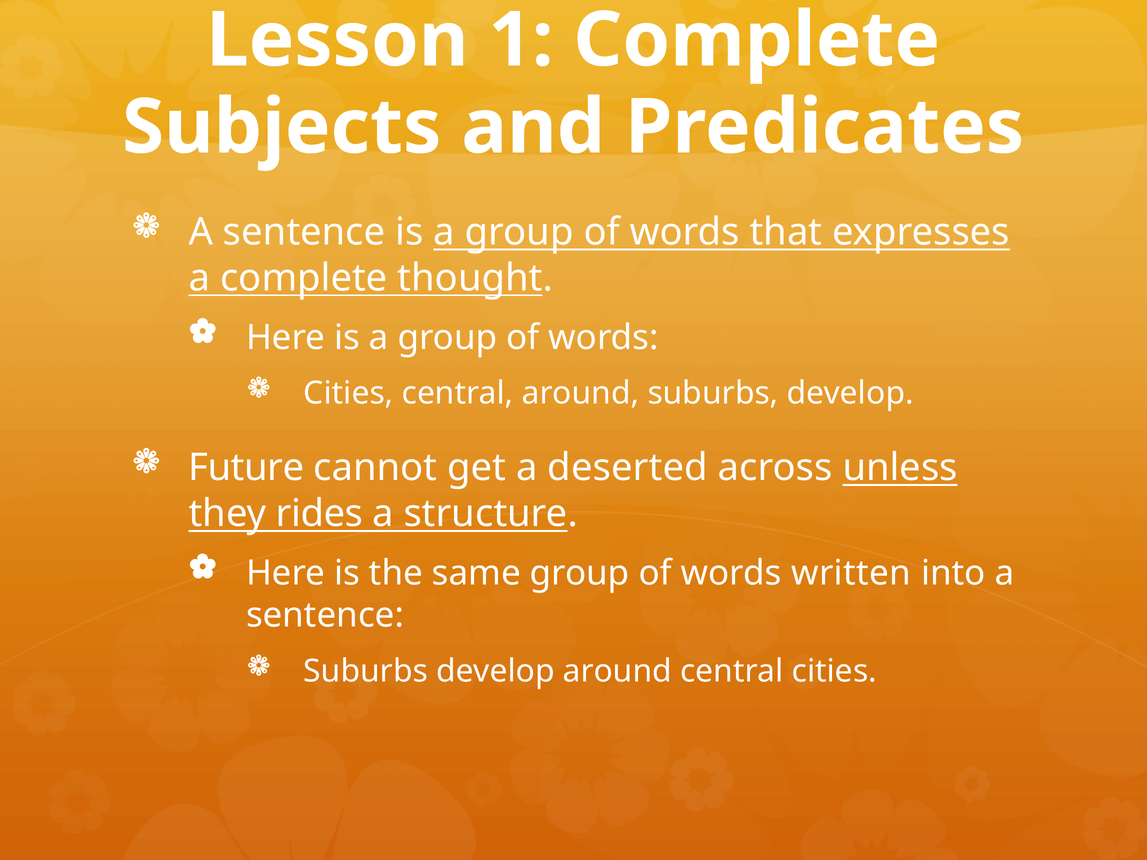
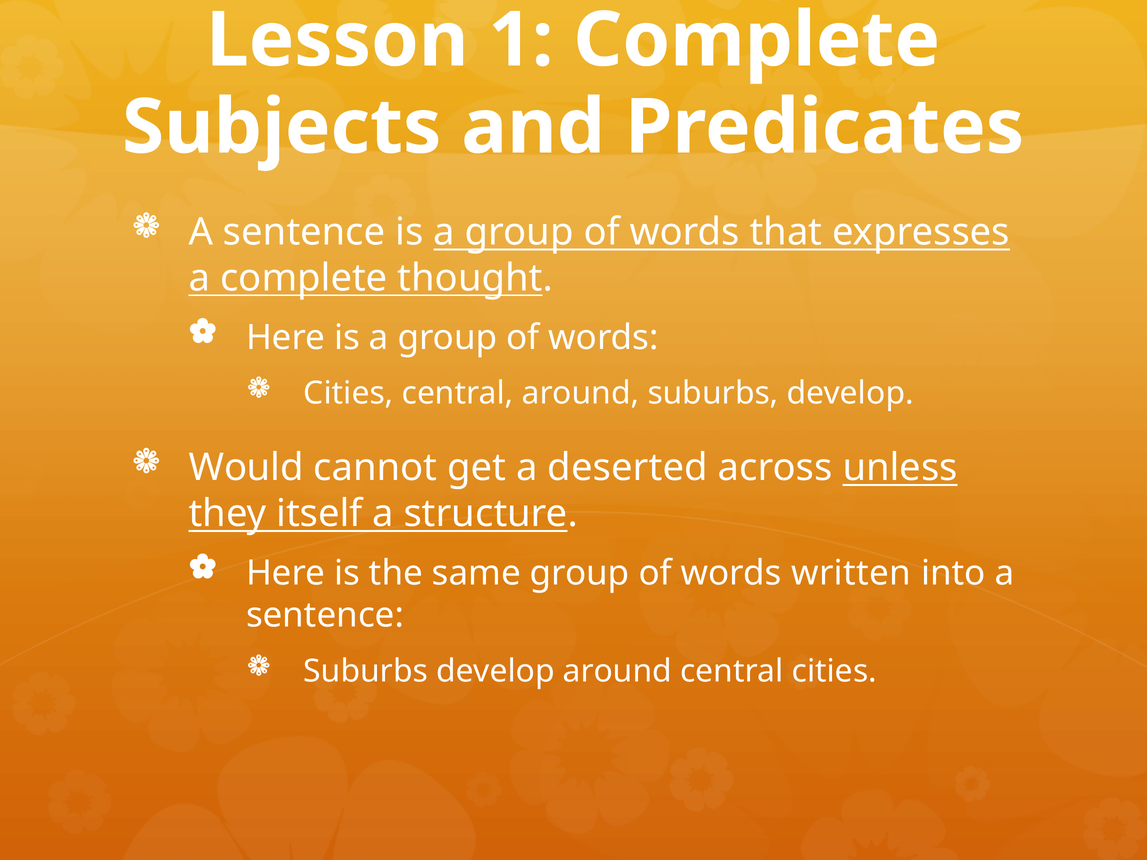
Future: Future -> Would
rides: rides -> itself
